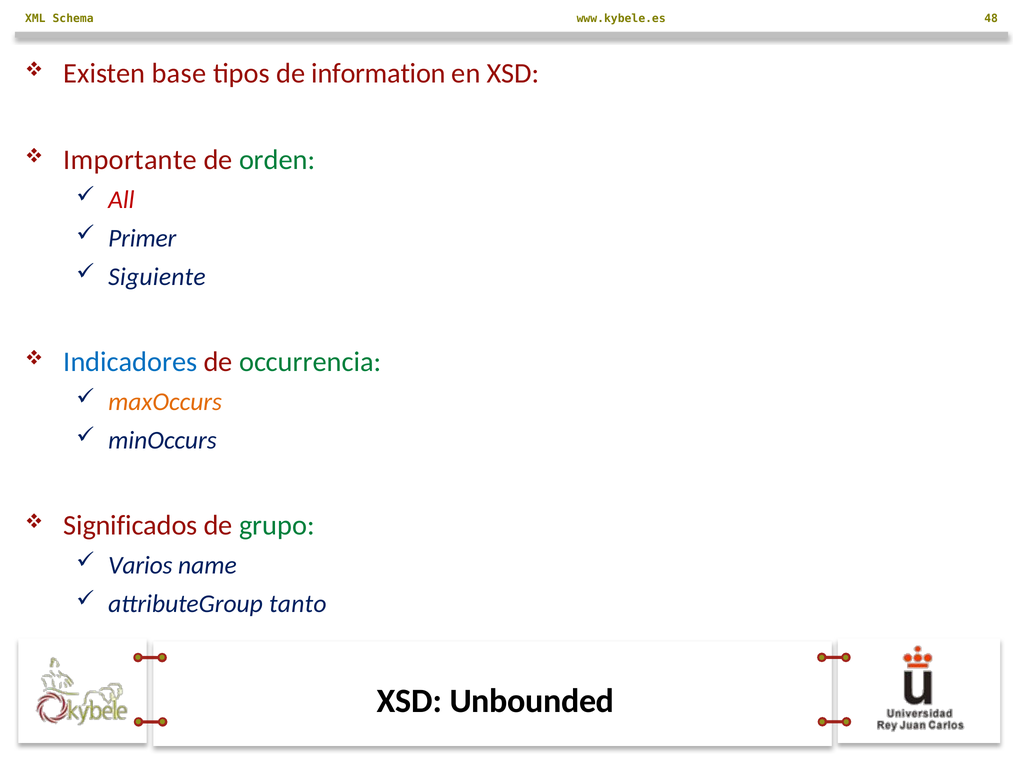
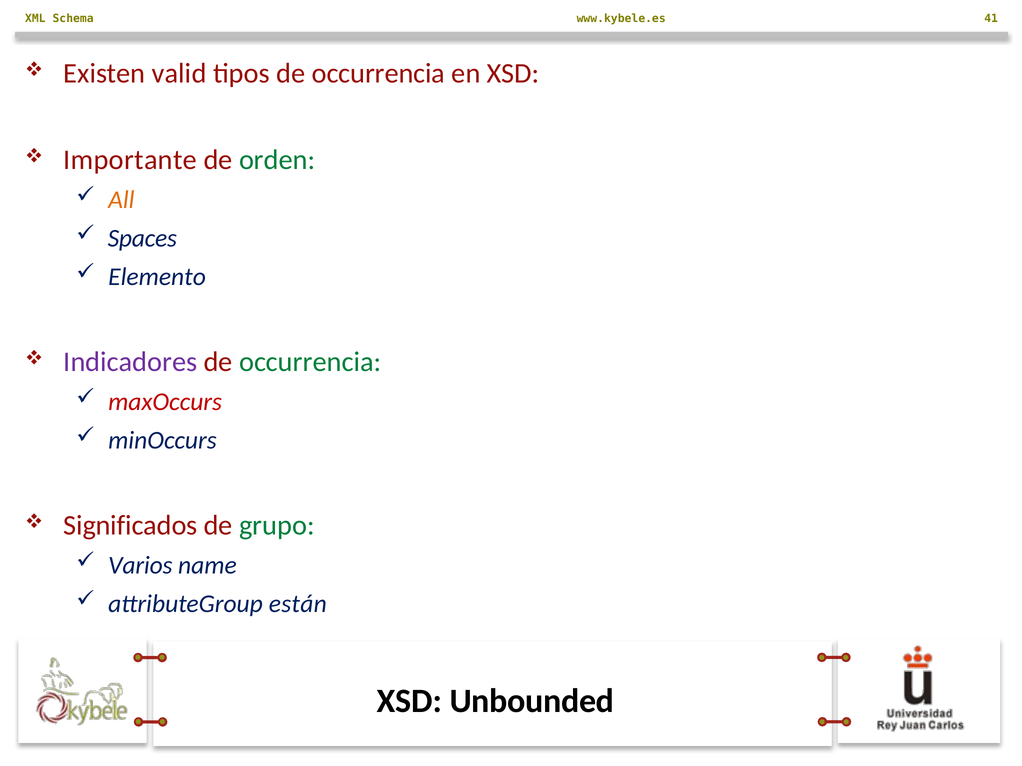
48: 48 -> 41
base: base -> valid
tipos de information: information -> occurrencia
All colour: red -> orange
Primer: Primer -> Spaces
Siguiente: Siguiente -> Elemento
Indicadores colour: blue -> purple
maxOccurs colour: orange -> red
tanto: tanto -> están
